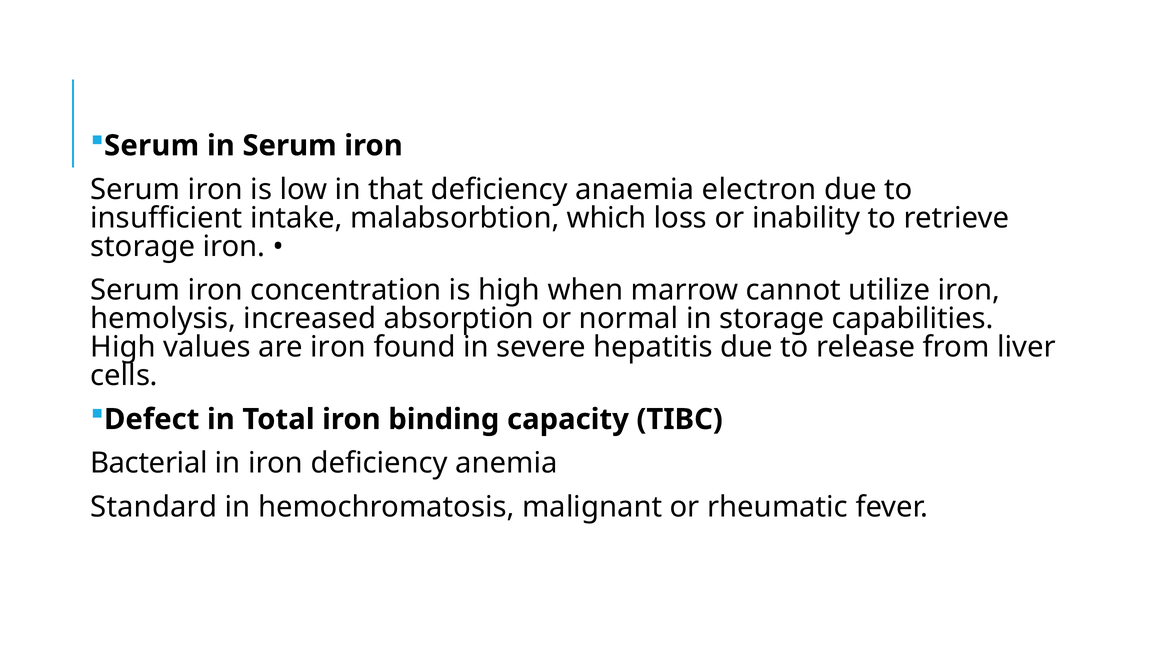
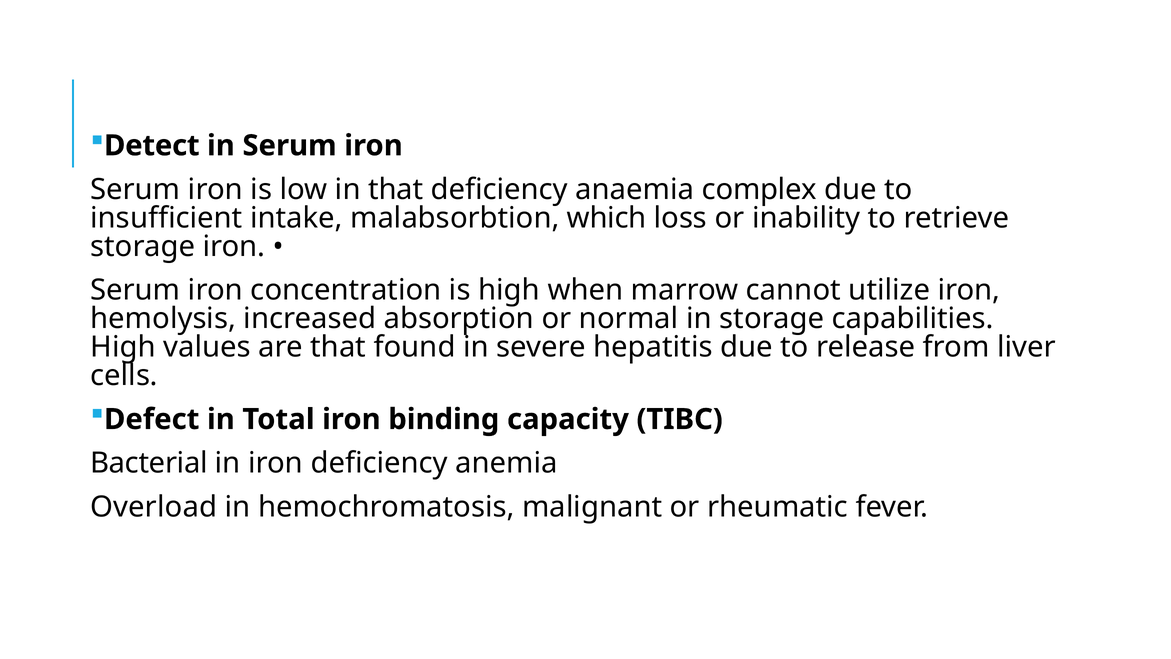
Serum at (152, 146): Serum -> Detect
electron: electron -> complex
are iron: iron -> that
Standard: Standard -> Overload
